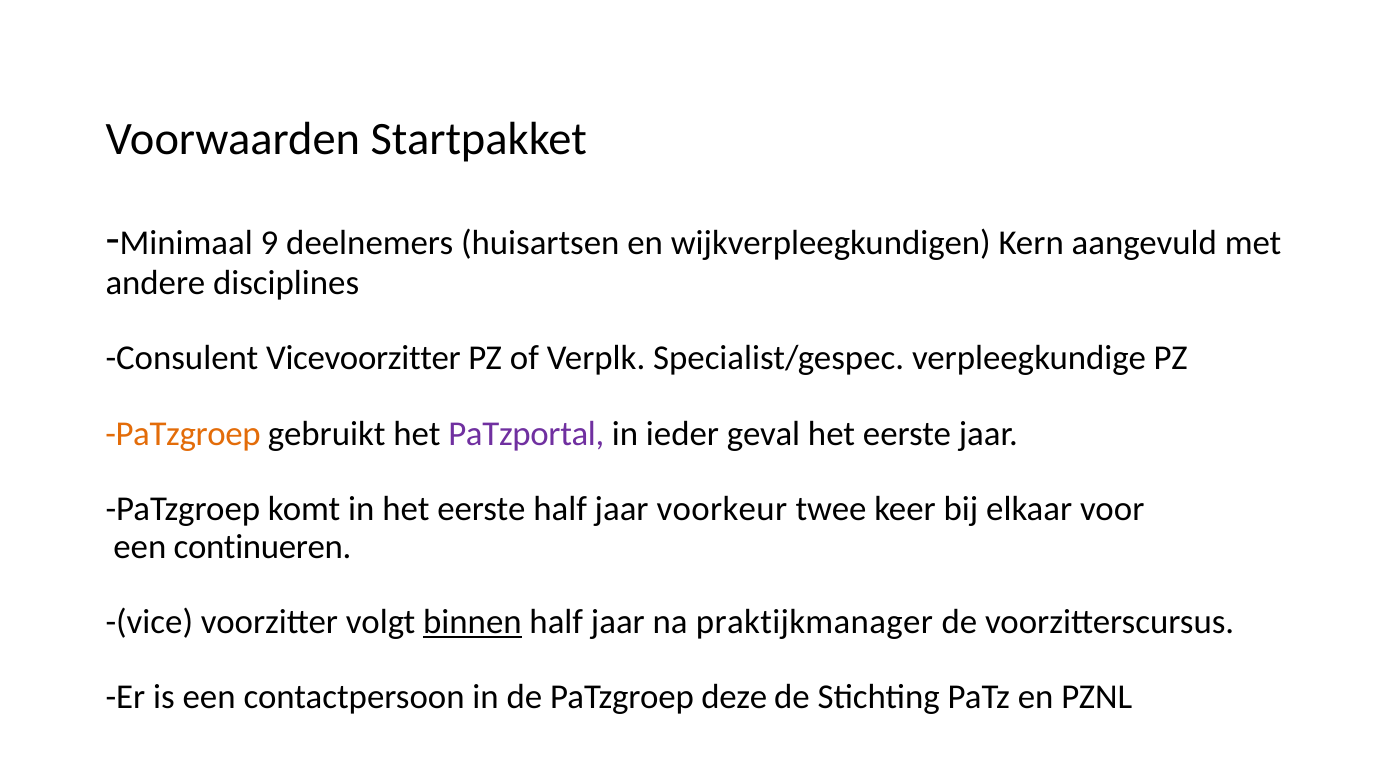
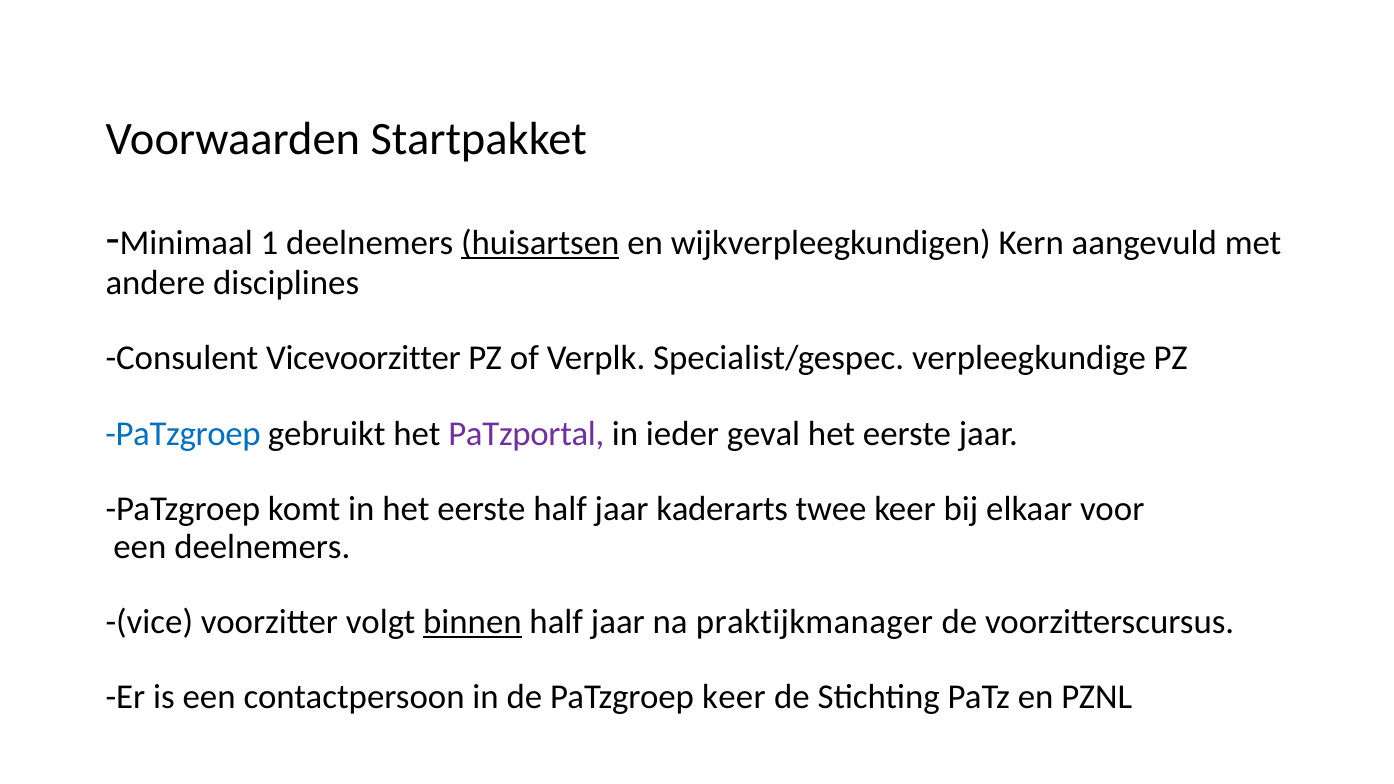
9: 9 -> 1
huisartsen underline: none -> present
PaTzgroep at (183, 434) colour: orange -> blue
voorkeur: voorkeur -> kaderarts
een continueren: continueren -> deelnemers
PaTzgroep deze: deze -> keer
